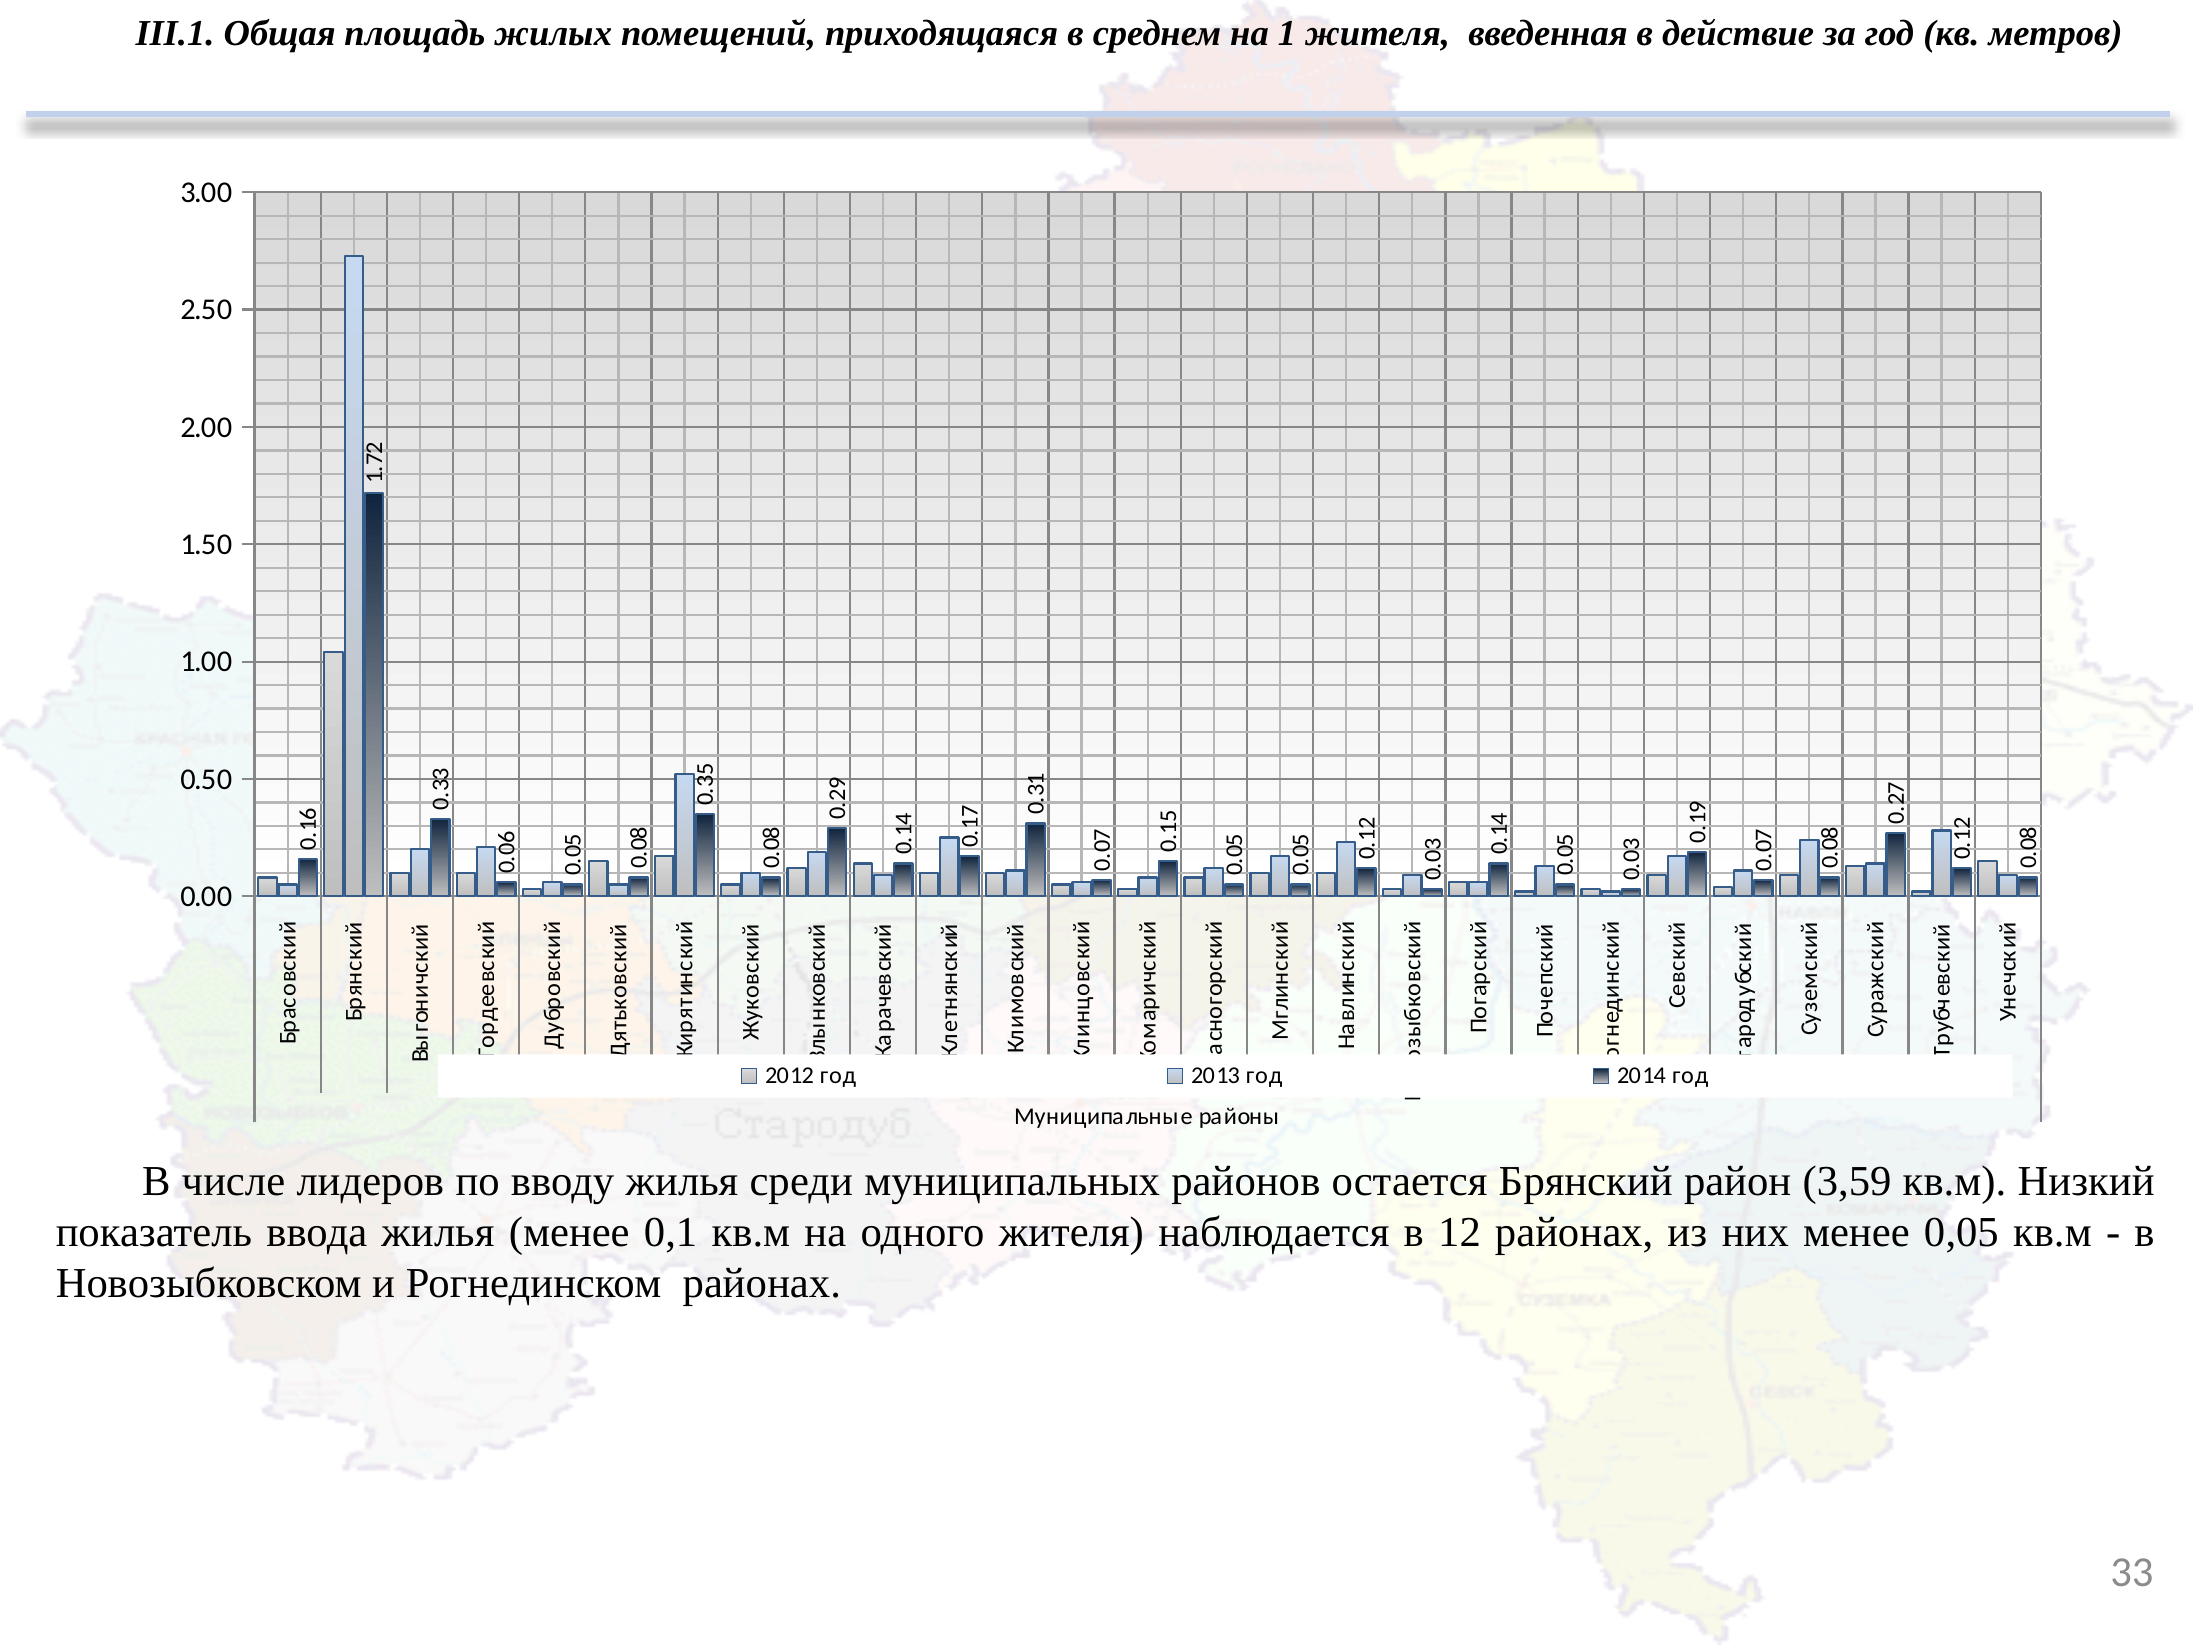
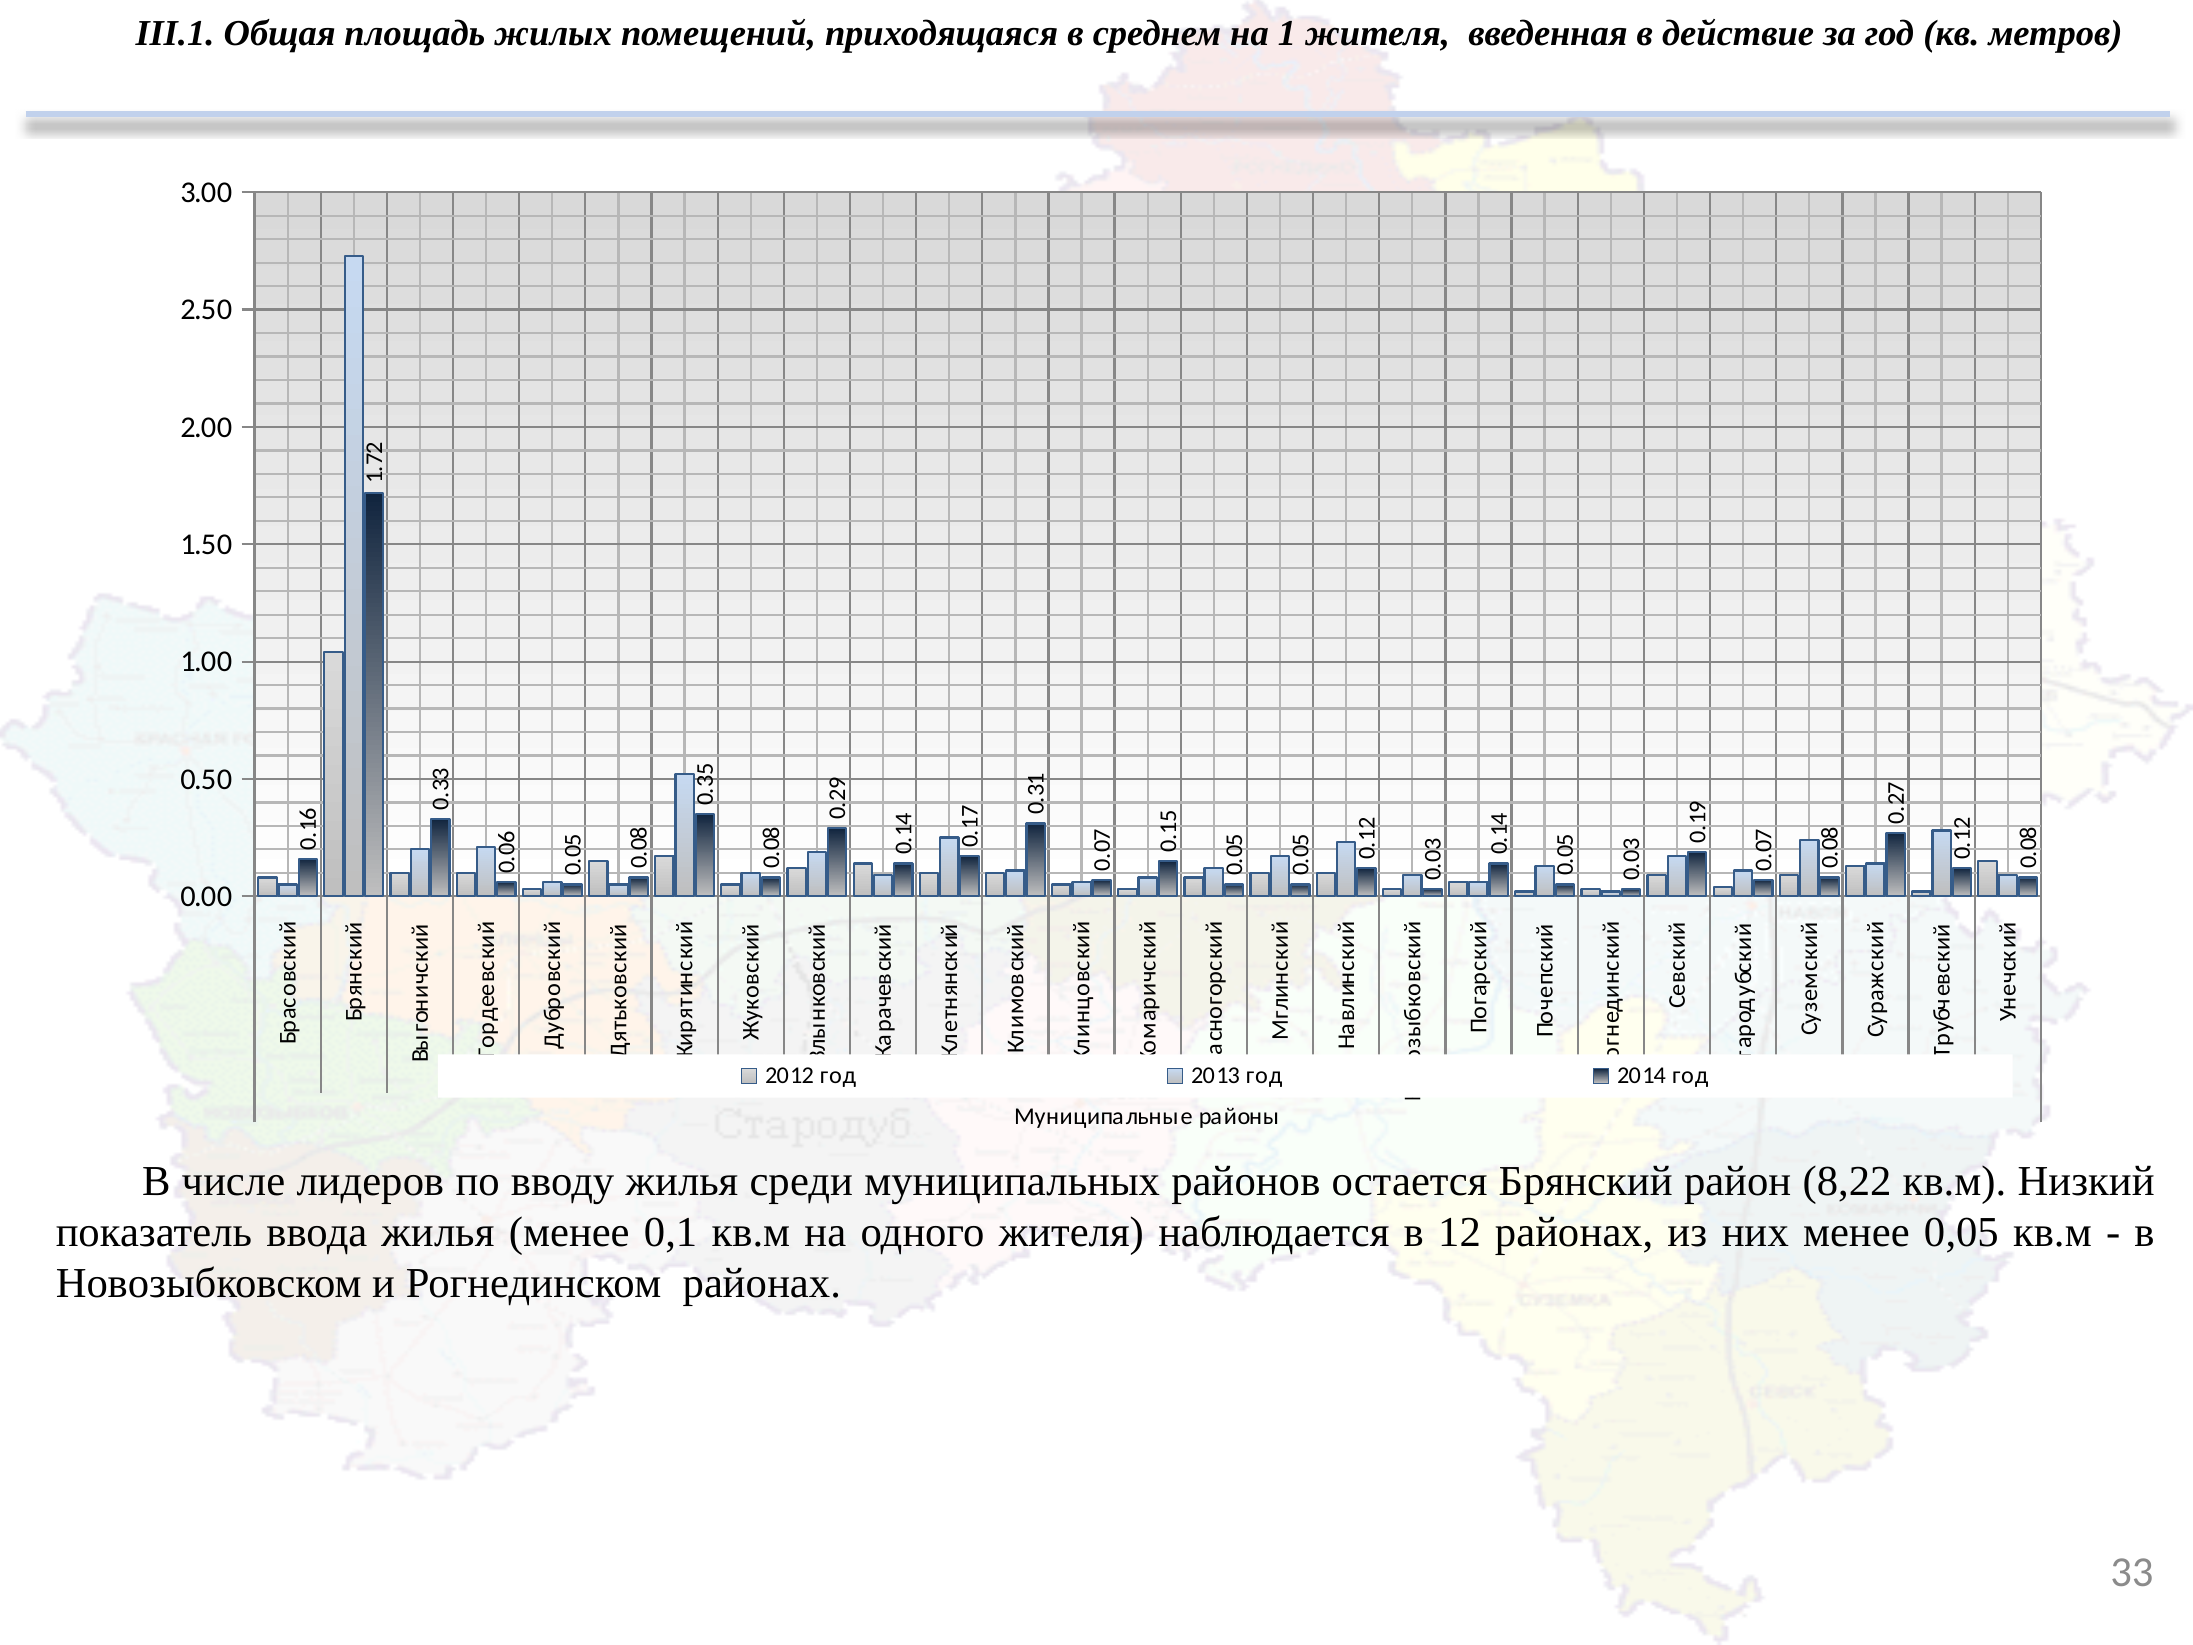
3,59: 3,59 -> 8,22
